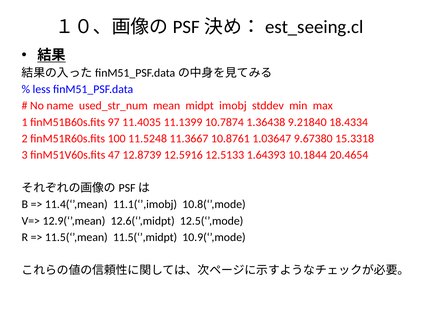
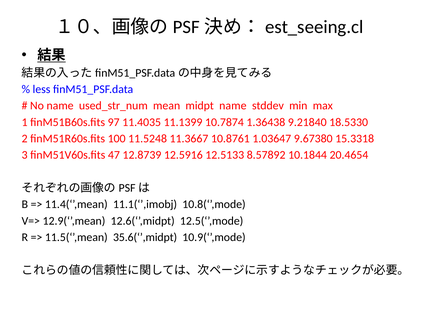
midpt imobj: imobj -> name
18.4334: 18.4334 -> 18.5330
1.64393: 1.64393 -> 8.57892
11.5(‘’,midpt: 11.5(‘’,midpt -> 35.6(‘’,midpt
